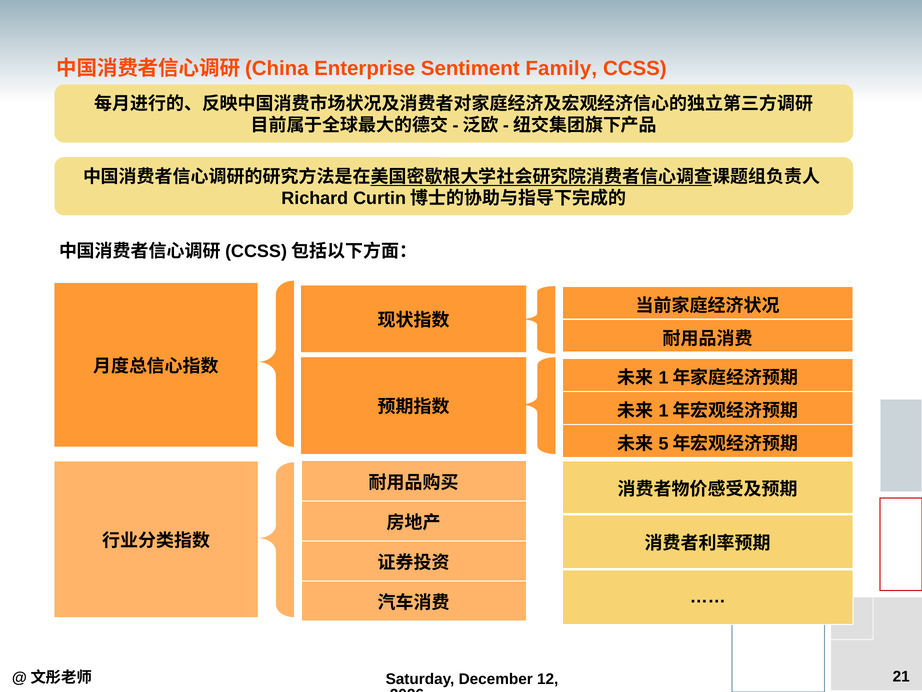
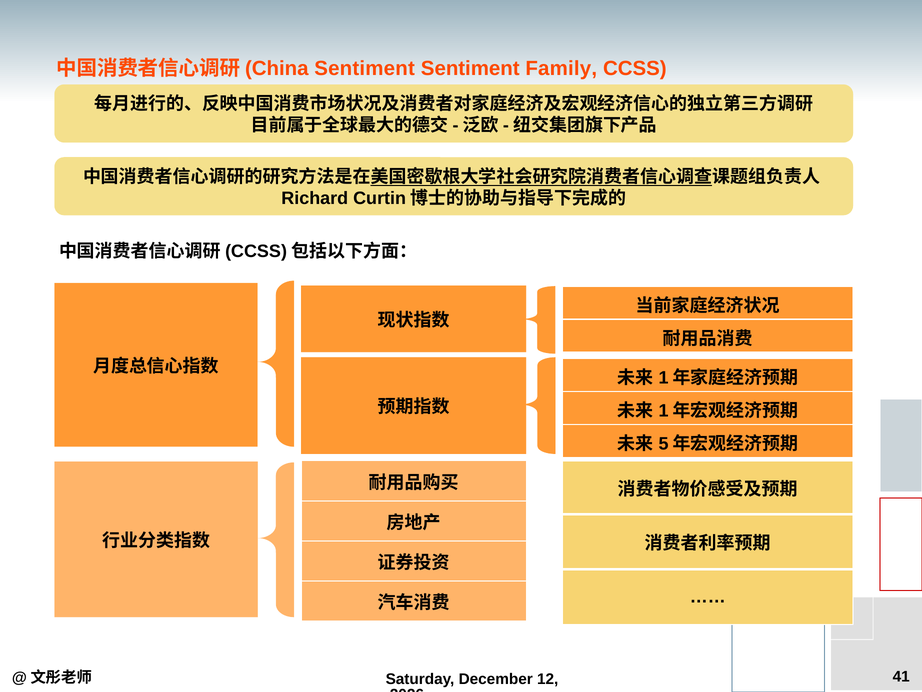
Enterprise at (365, 69): Enterprise -> Sentiment
21: 21 -> 41
